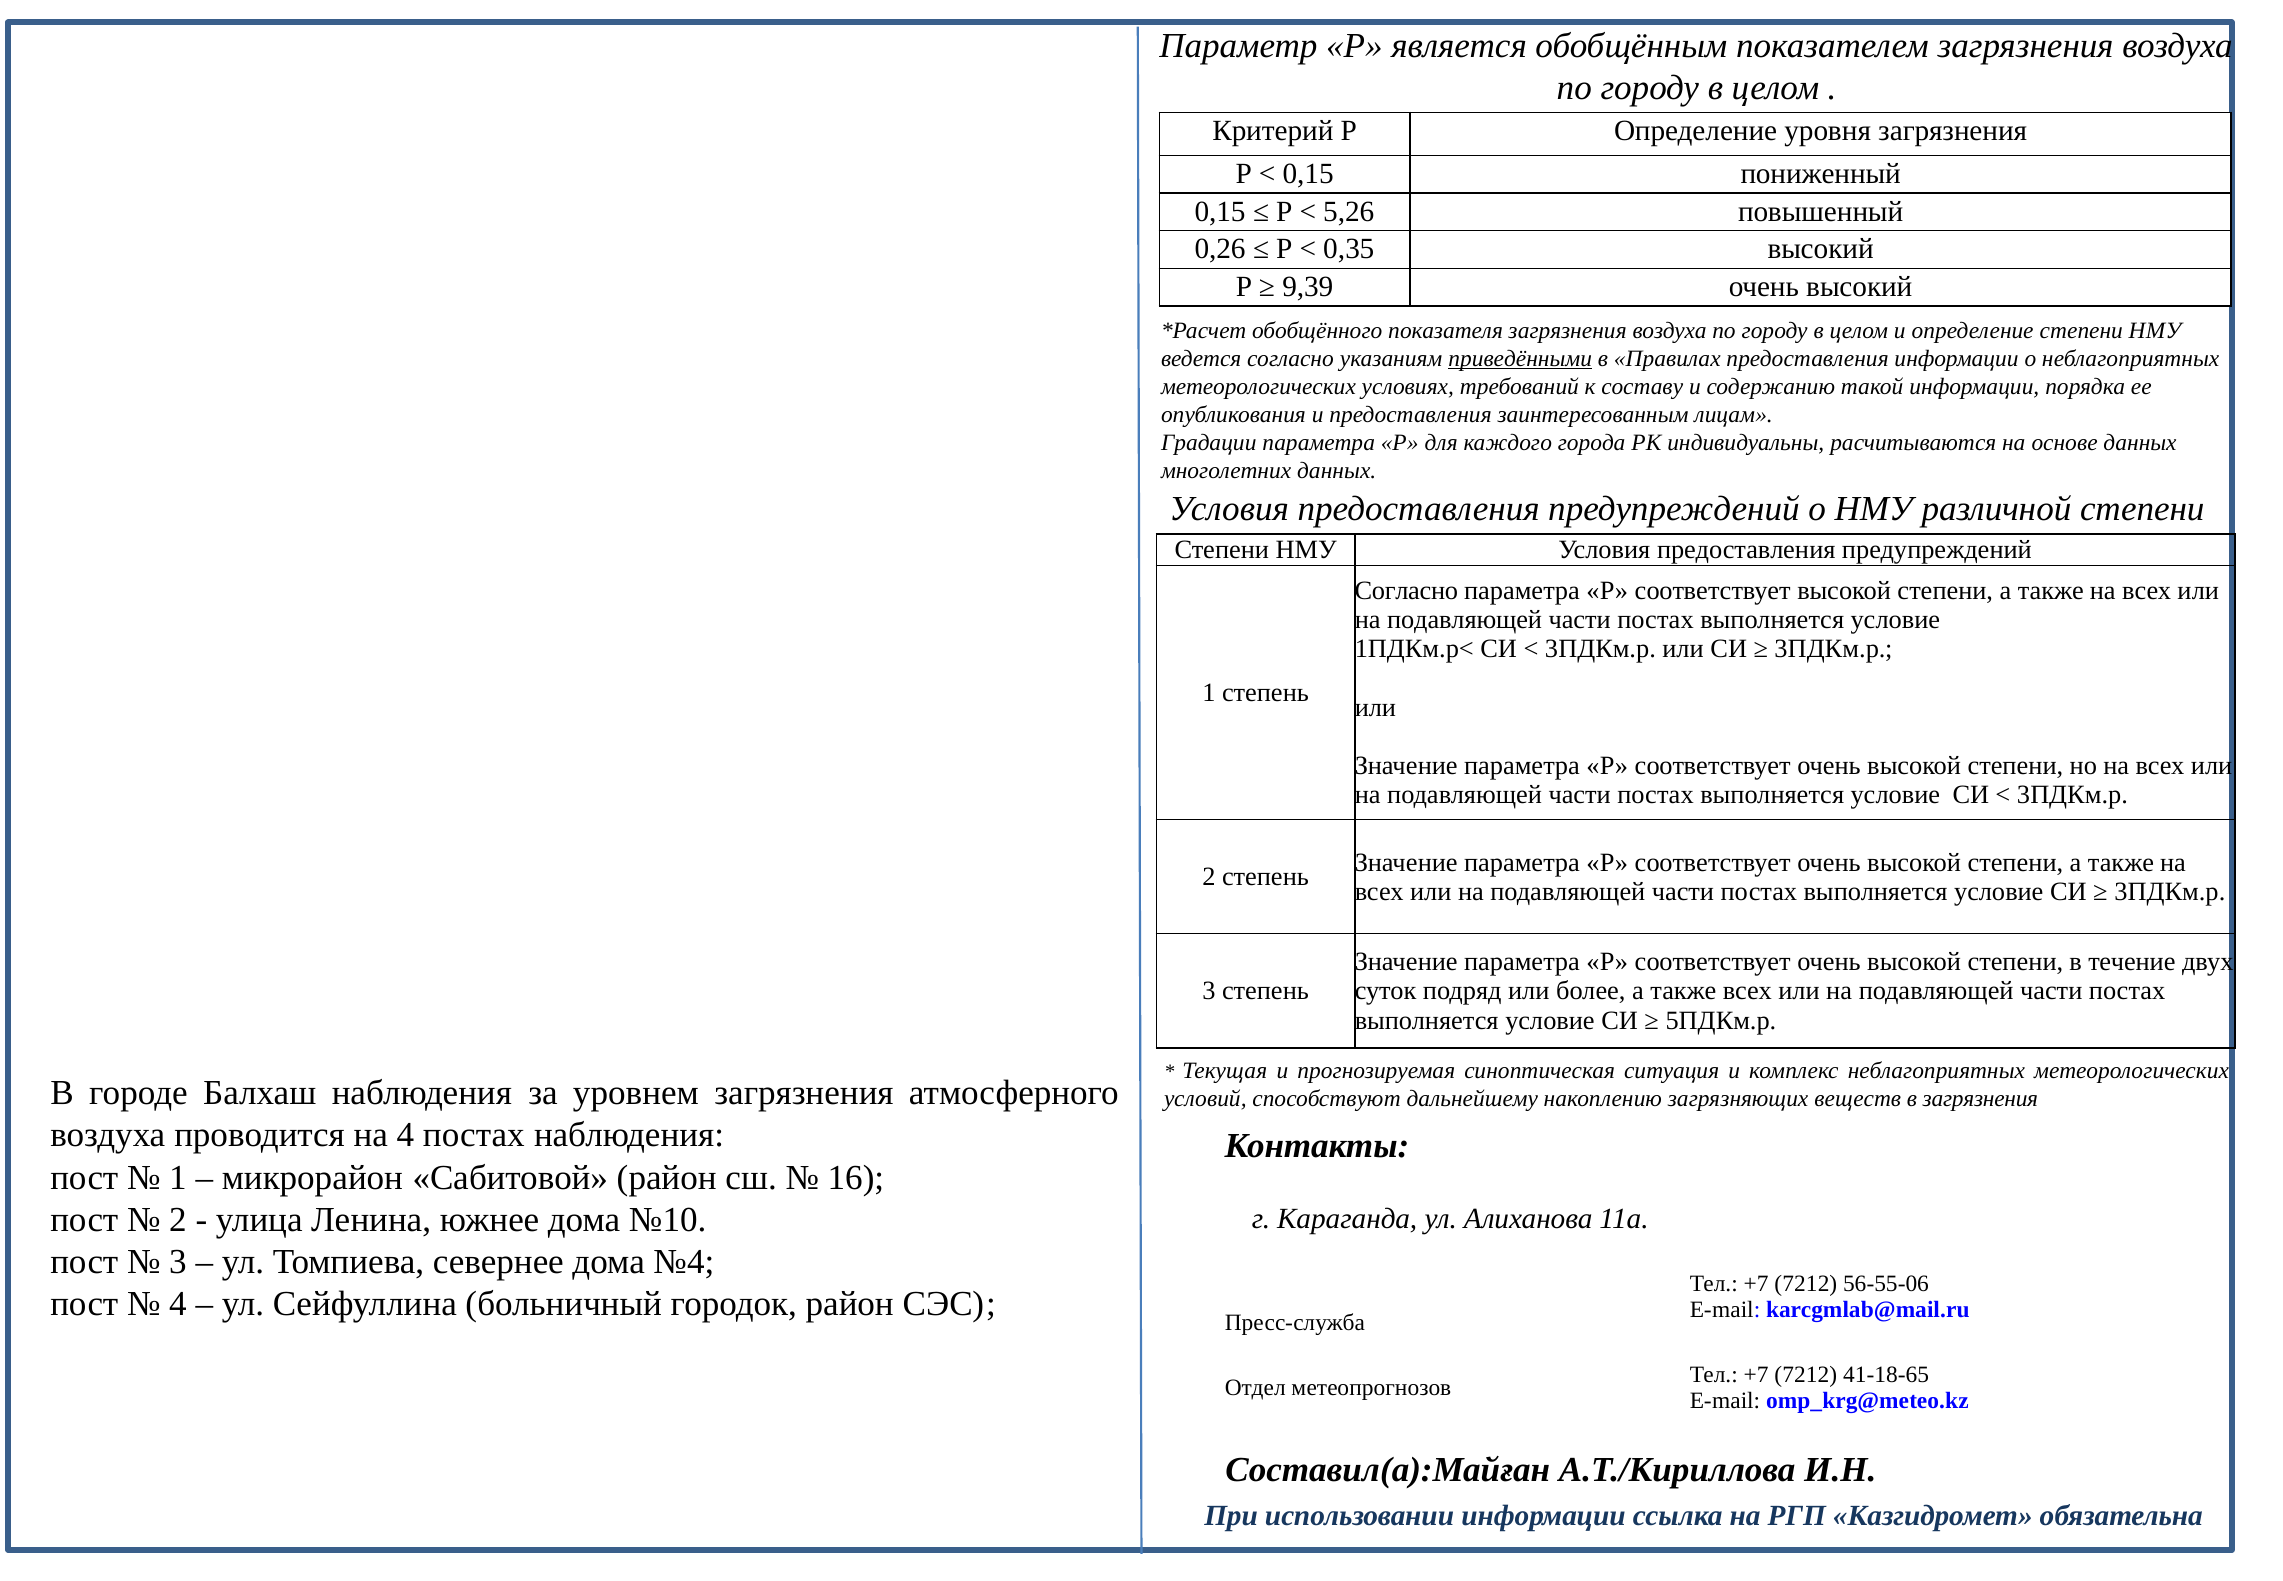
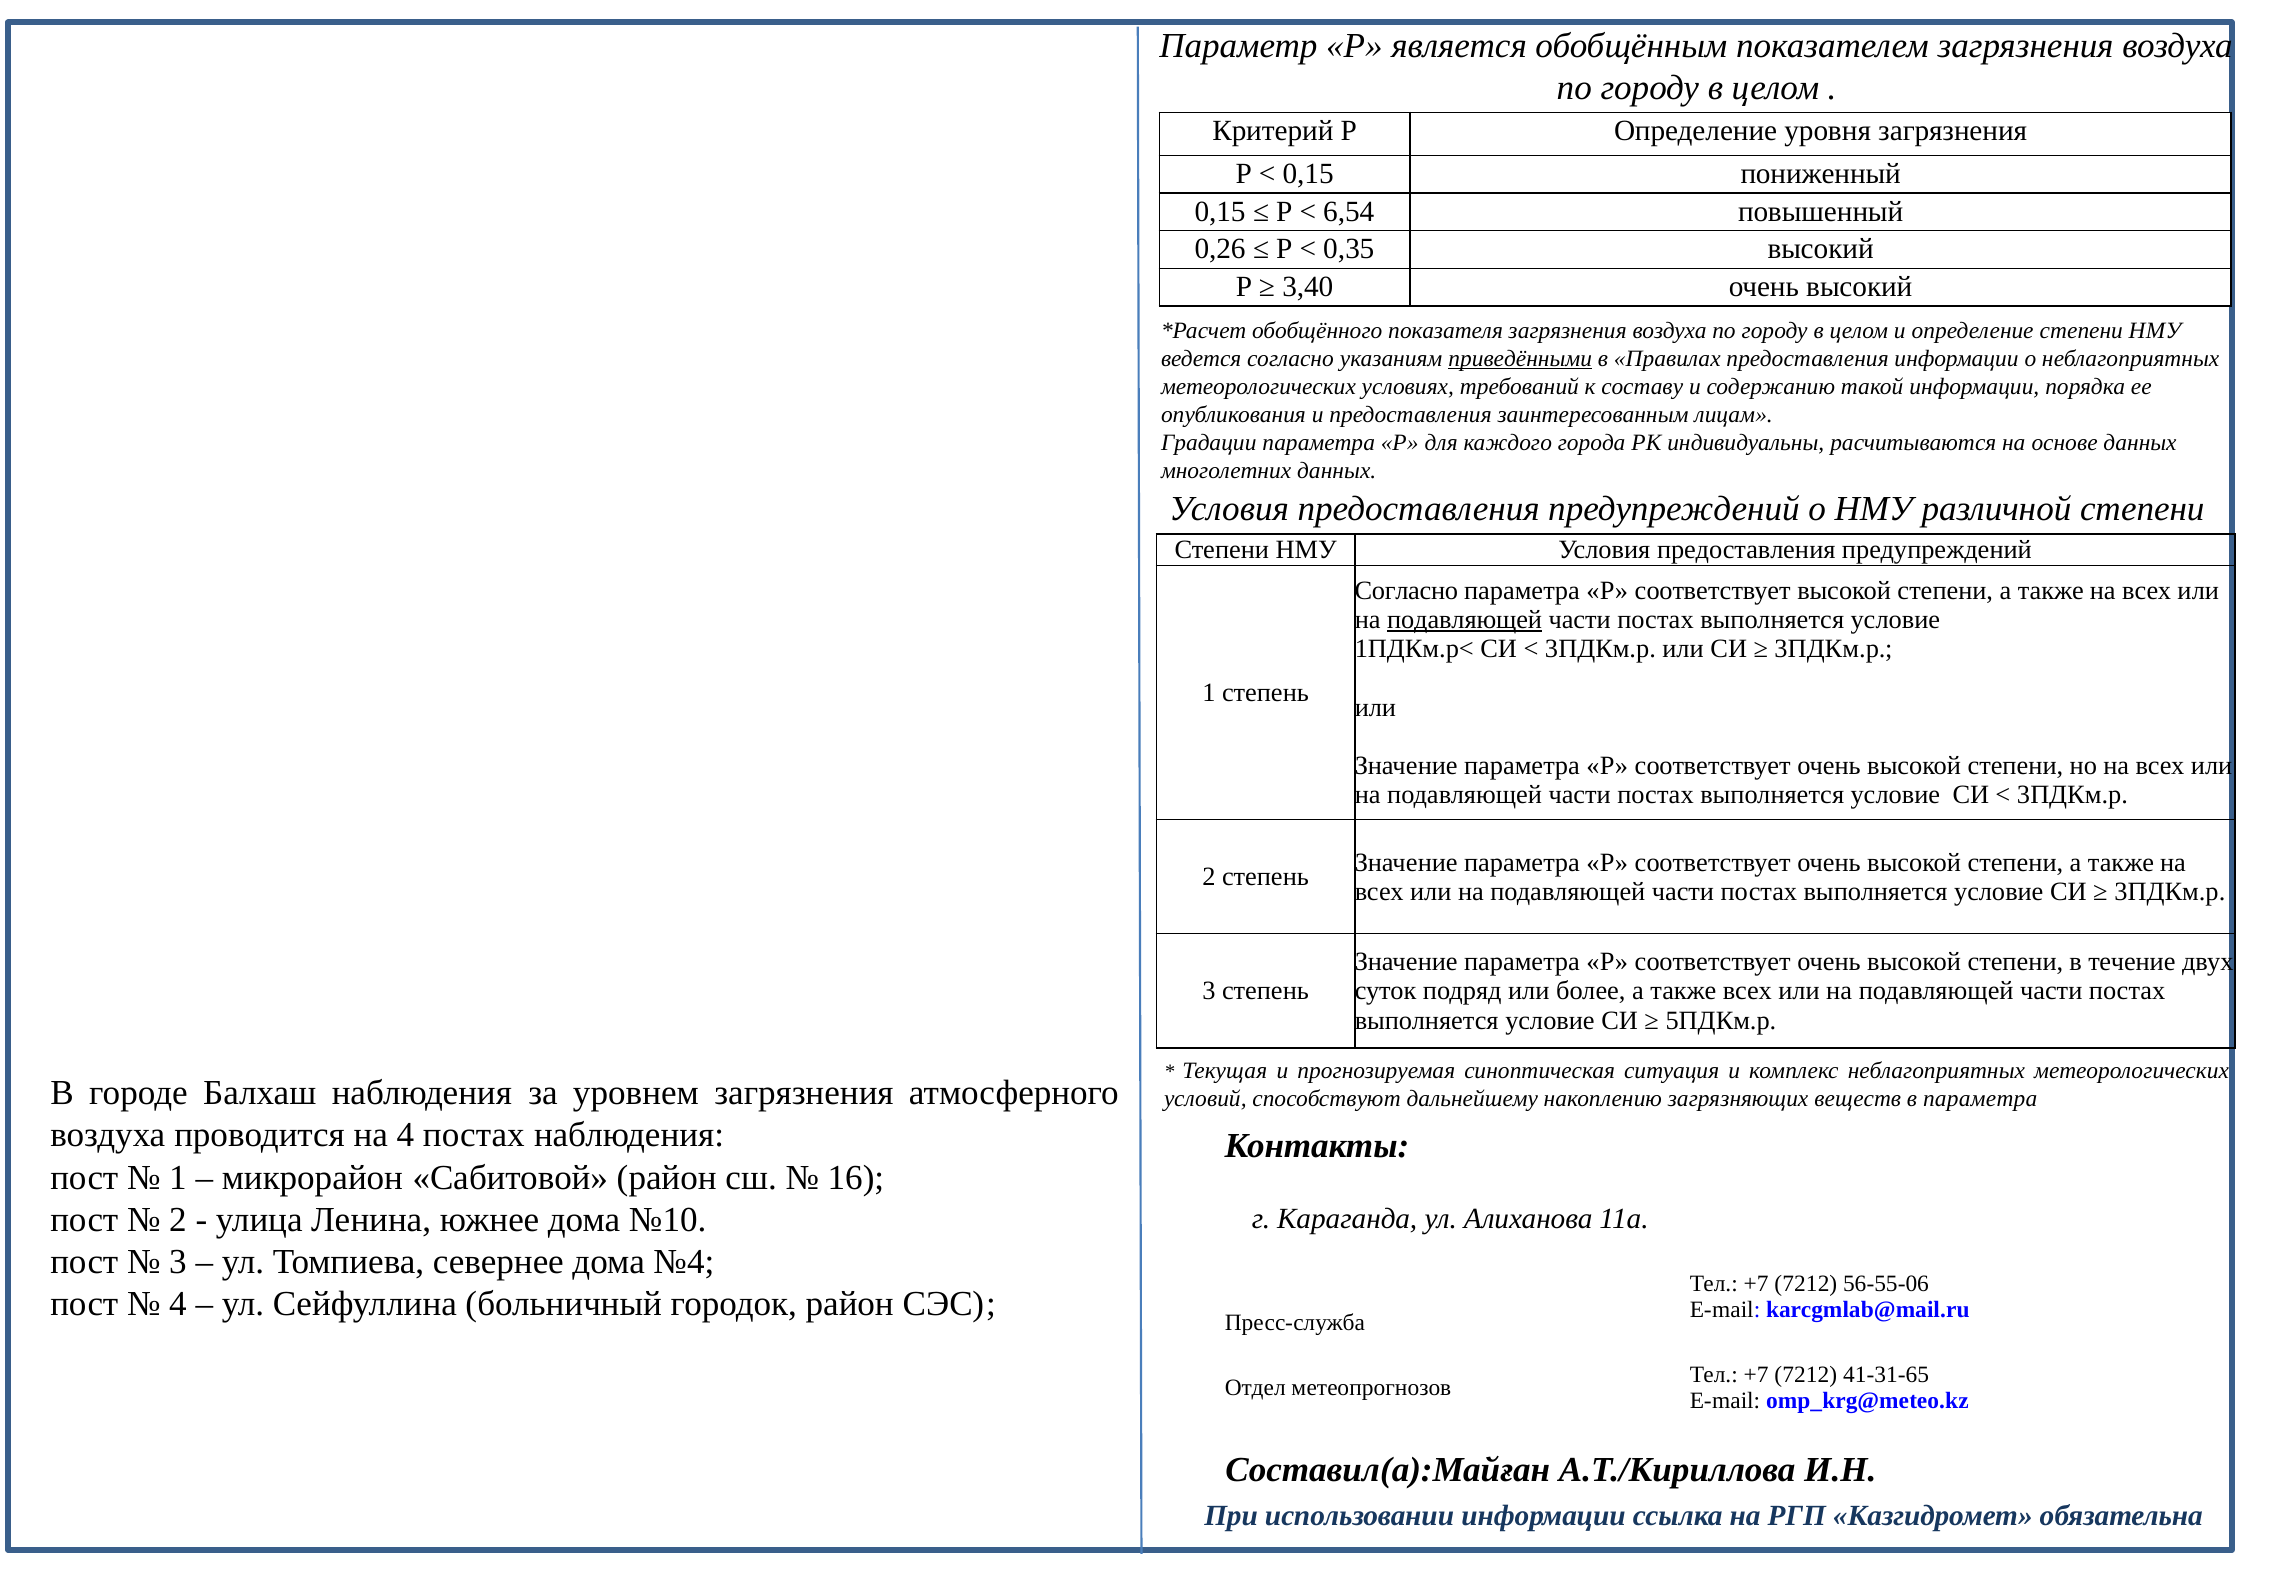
5,26: 5,26 -> 6,54
9,39: 9,39 -> 3,40
подавляющей at (1465, 620) underline: none -> present
в загрязнения: загрязнения -> параметра
41-18-65: 41-18-65 -> 41-31-65
